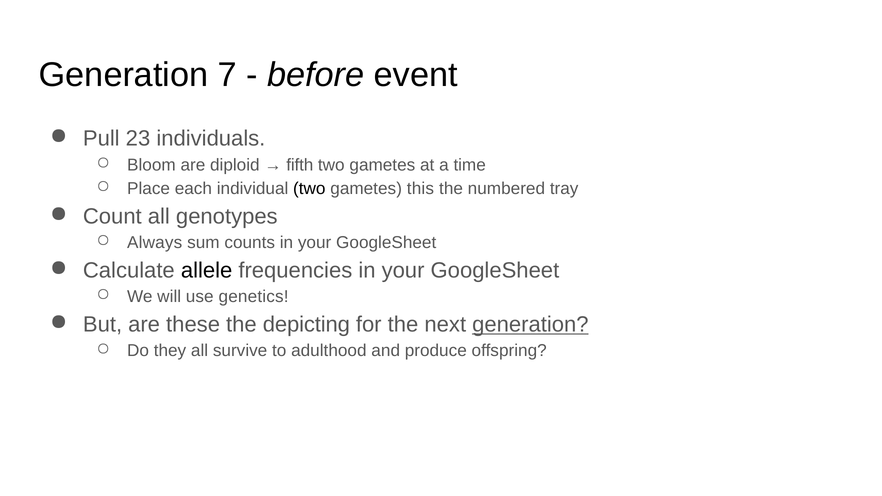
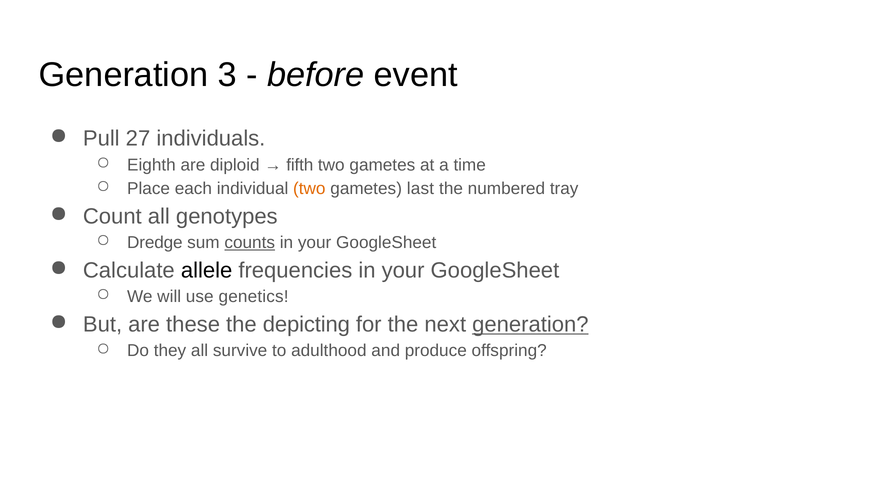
7: 7 -> 3
23: 23 -> 27
Bloom: Bloom -> Eighth
two at (309, 189) colour: black -> orange
this: this -> last
Always: Always -> Dredge
counts underline: none -> present
